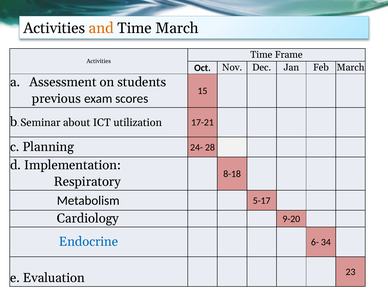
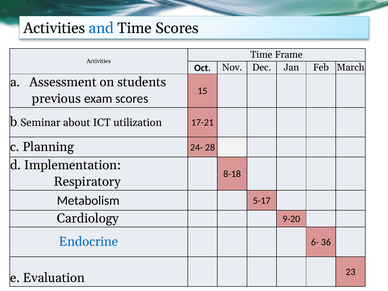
and colour: orange -> blue
Time March: March -> Scores
34: 34 -> 36
